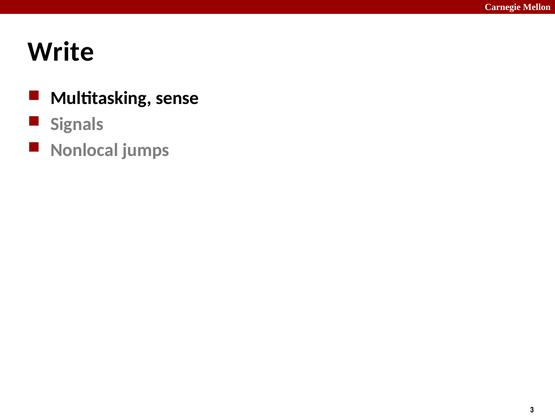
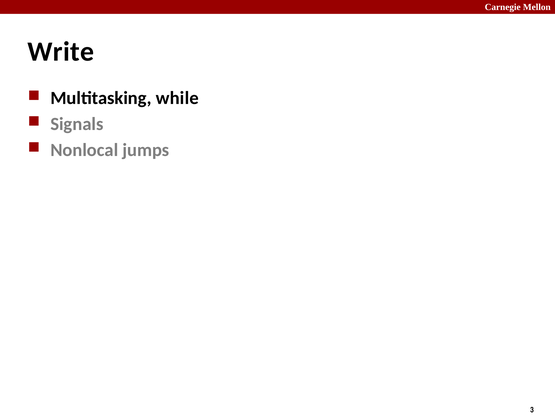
sense: sense -> while
